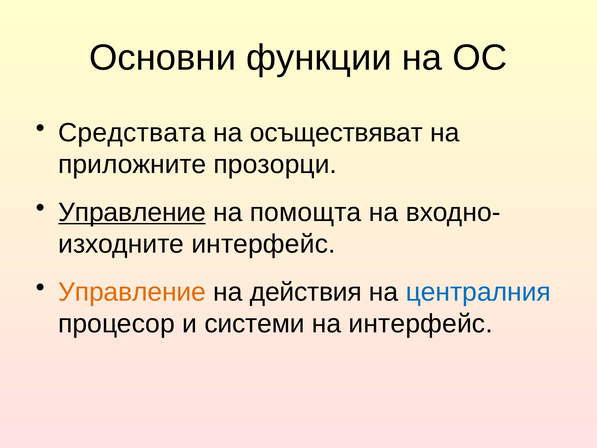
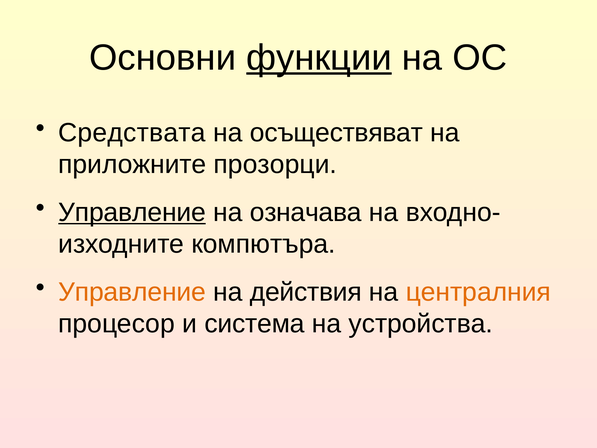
функции underline: none -> present
помощта: помощта -> означава
интерфейс at (263, 244): интерфейс -> компютъра
централния colour: blue -> orange
системи: системи -> система
на интерфейс: интерфейс -> устройства
